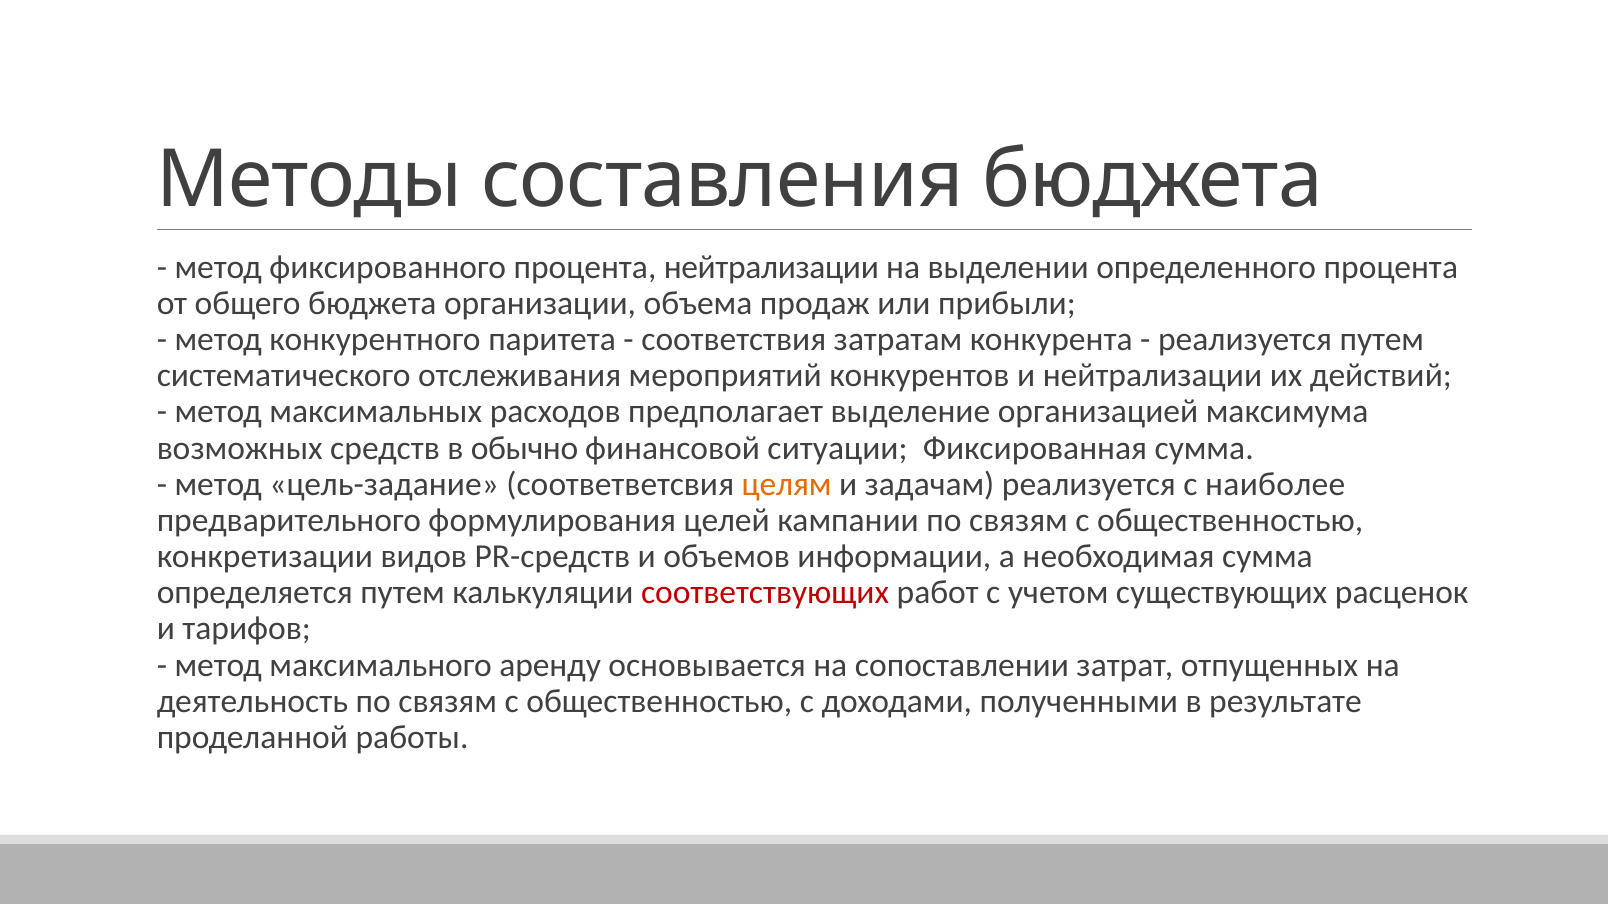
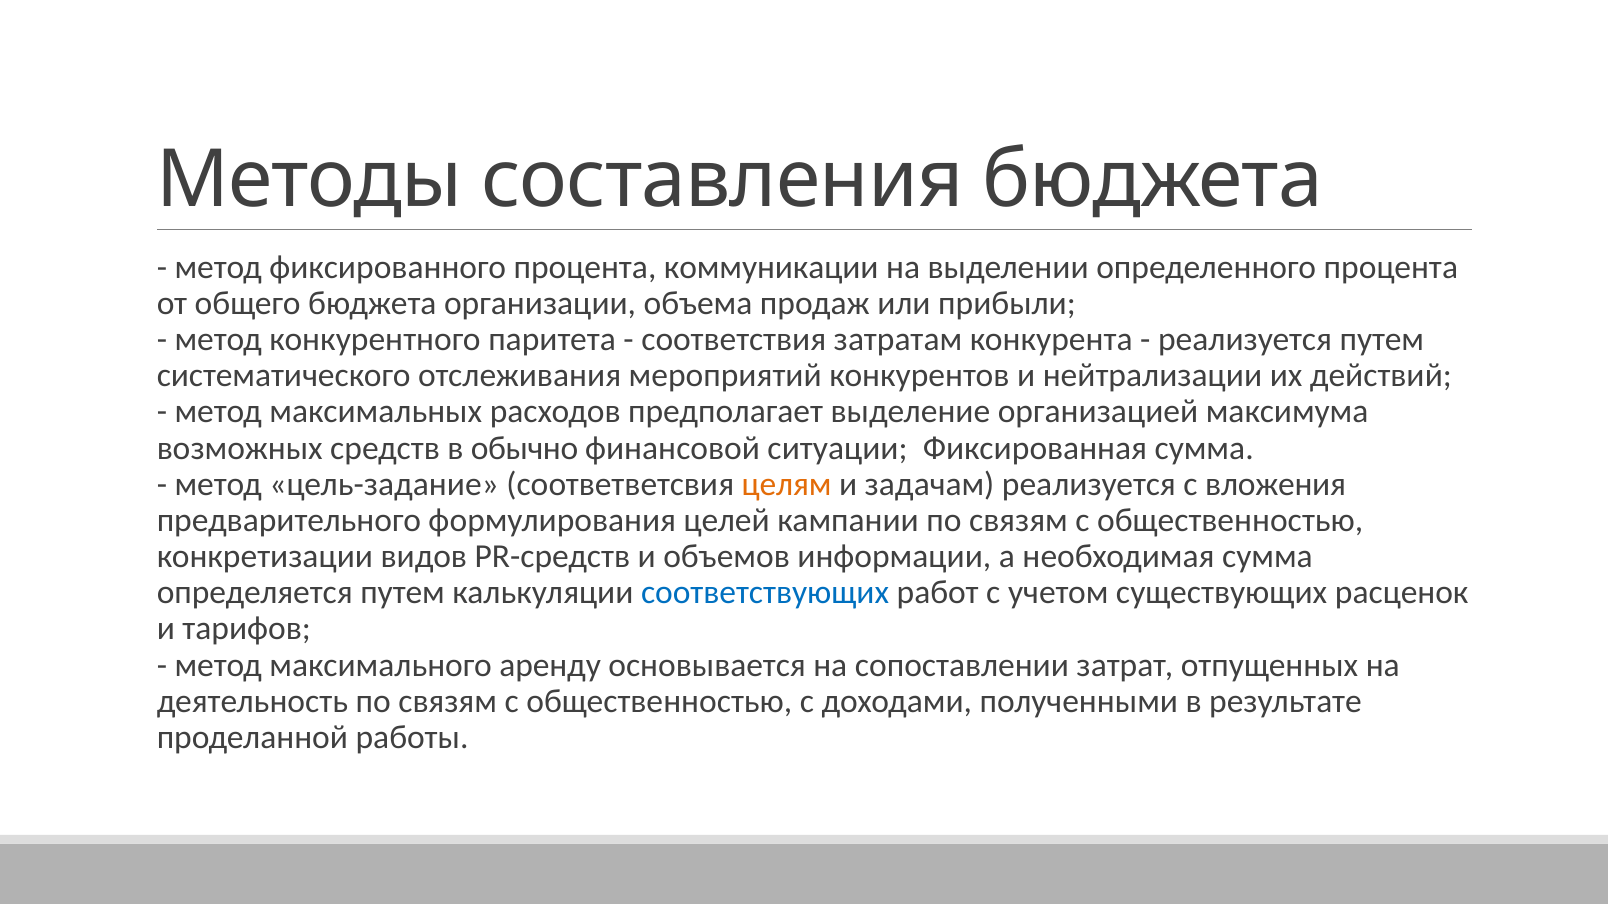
процента нейтрализации: нейтрализации -> коммуникации
наиболее: наиболее -> вложения
соответствующих colour: red -> blue
